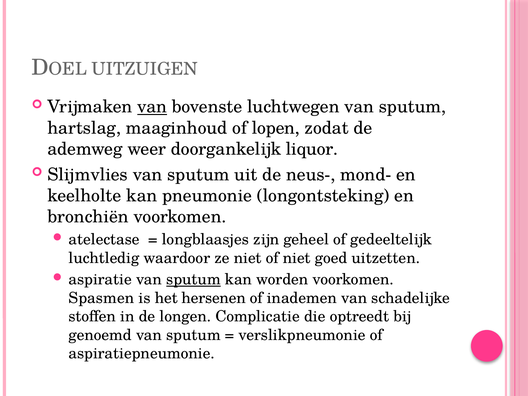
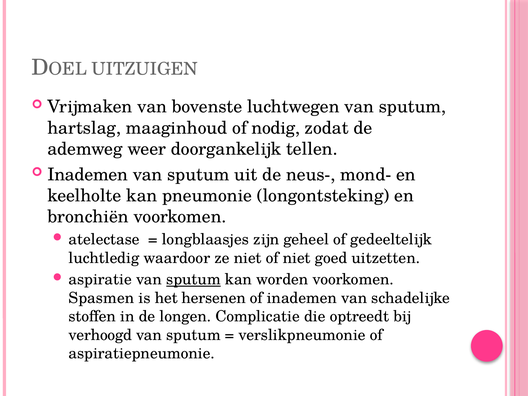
van at (152, 107) underline: present -> none
lopen: lopen -> nodig
liquor: liquor -> tellen
Slijmvlies at (88, 175): Slijmvlies -> Inademen
genoemd: genoemd -> verhoogd
